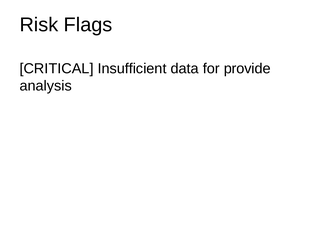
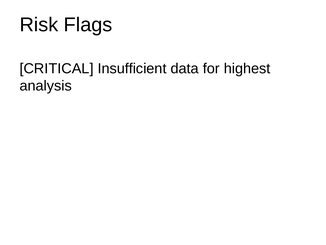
provide: provide -> highest
